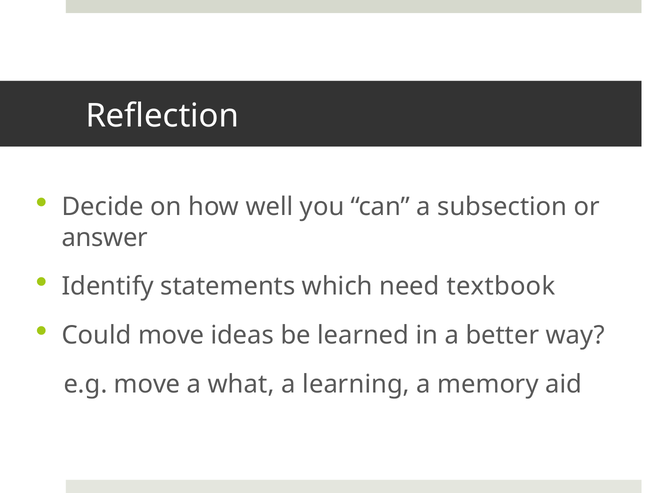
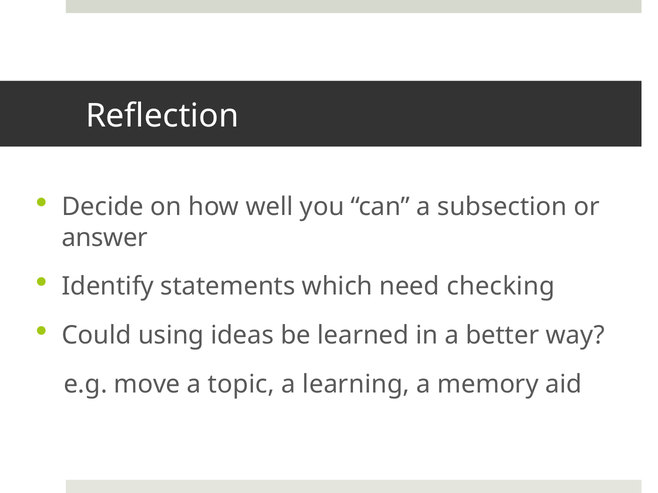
textbook: textbook -> checking
Could move: move -> using
what: what -> topic
